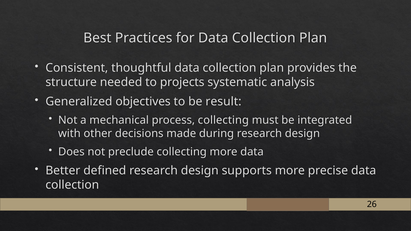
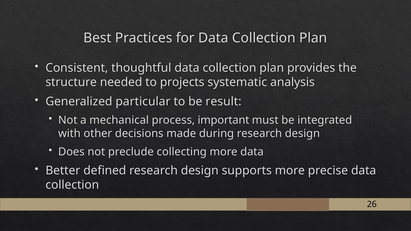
objectives: objectives -> particular
process collecting: collecting -> important
